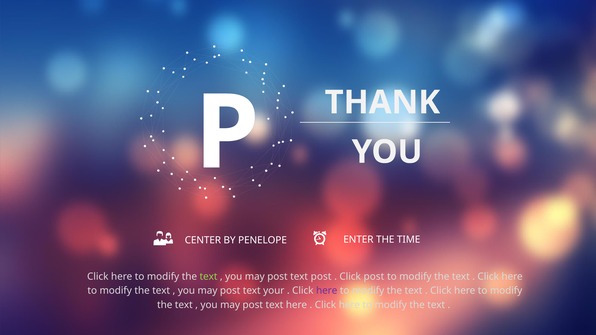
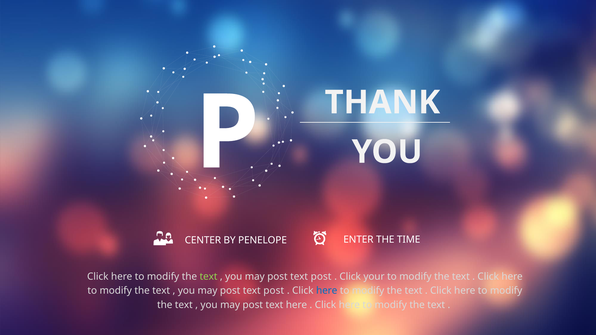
Click post: post -> your
your at (274, 291): your -> post
here at (327, 291) colour: purple -> blue
